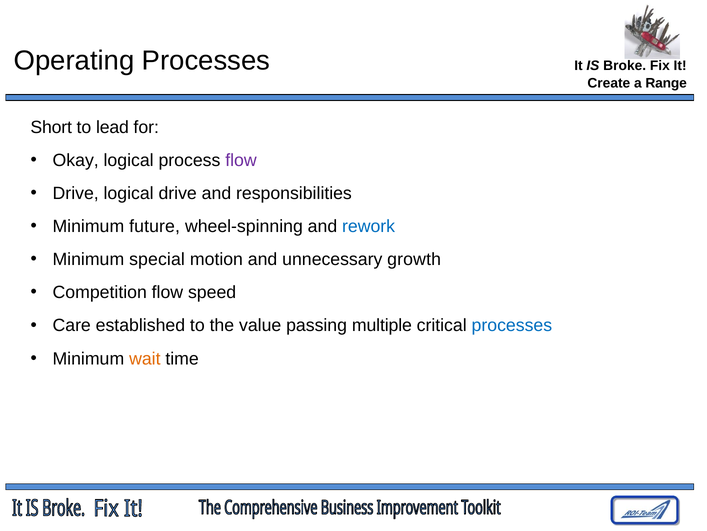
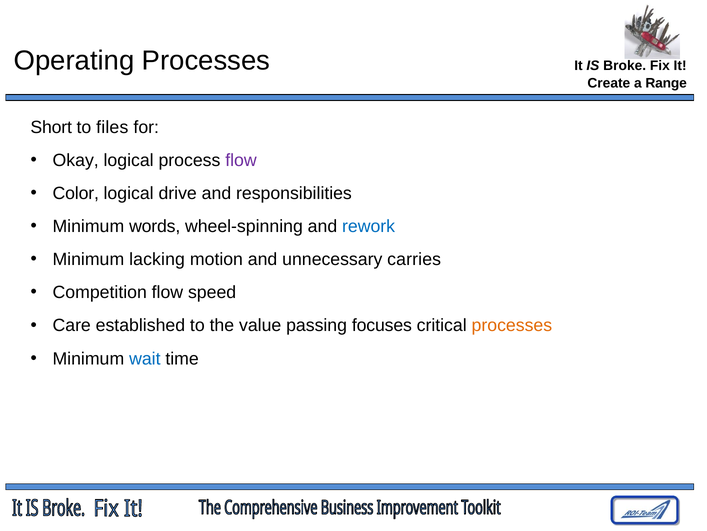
lead: lead -> files
Drive at (76, 193): Drive -> Color
future: future -> words
special: special -> lacking
growth: growth -> carries
multiple: multiple -> focuses
processes at (512, 325) colour: blue -> orange
wait colour: orange -> blue
